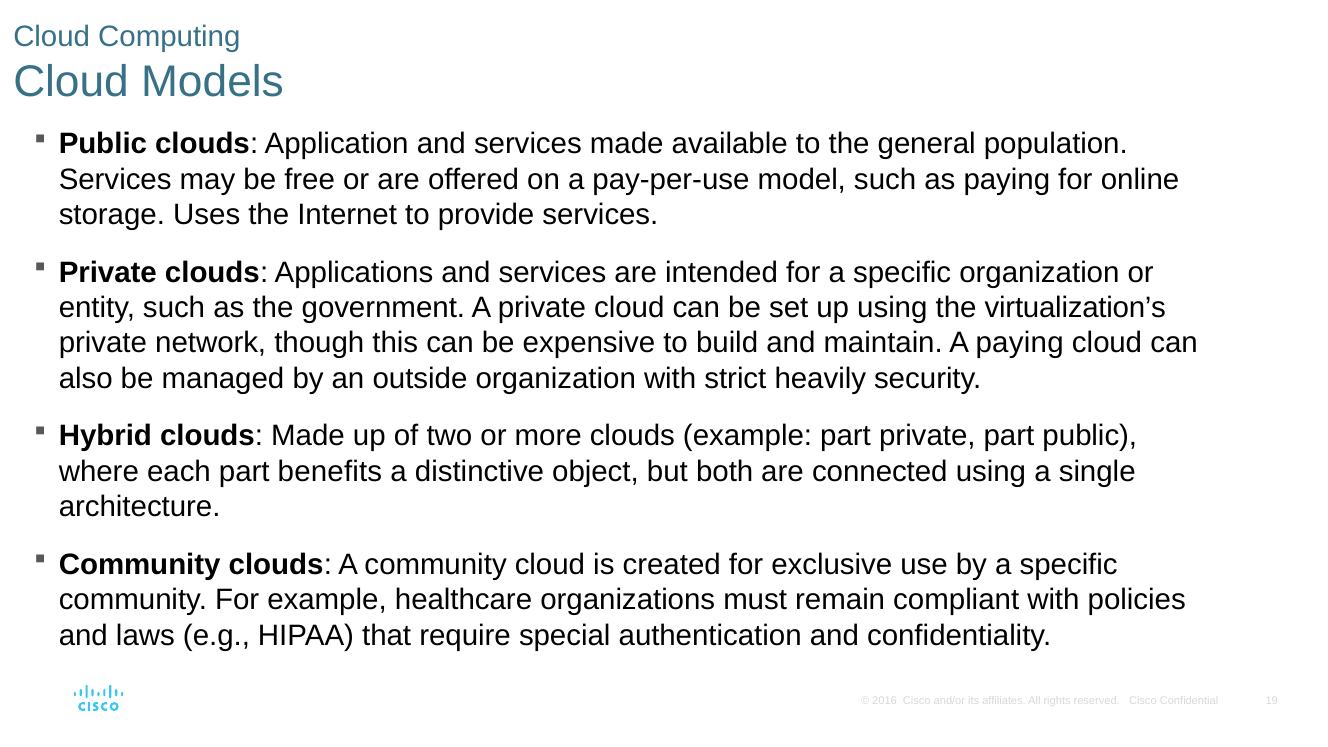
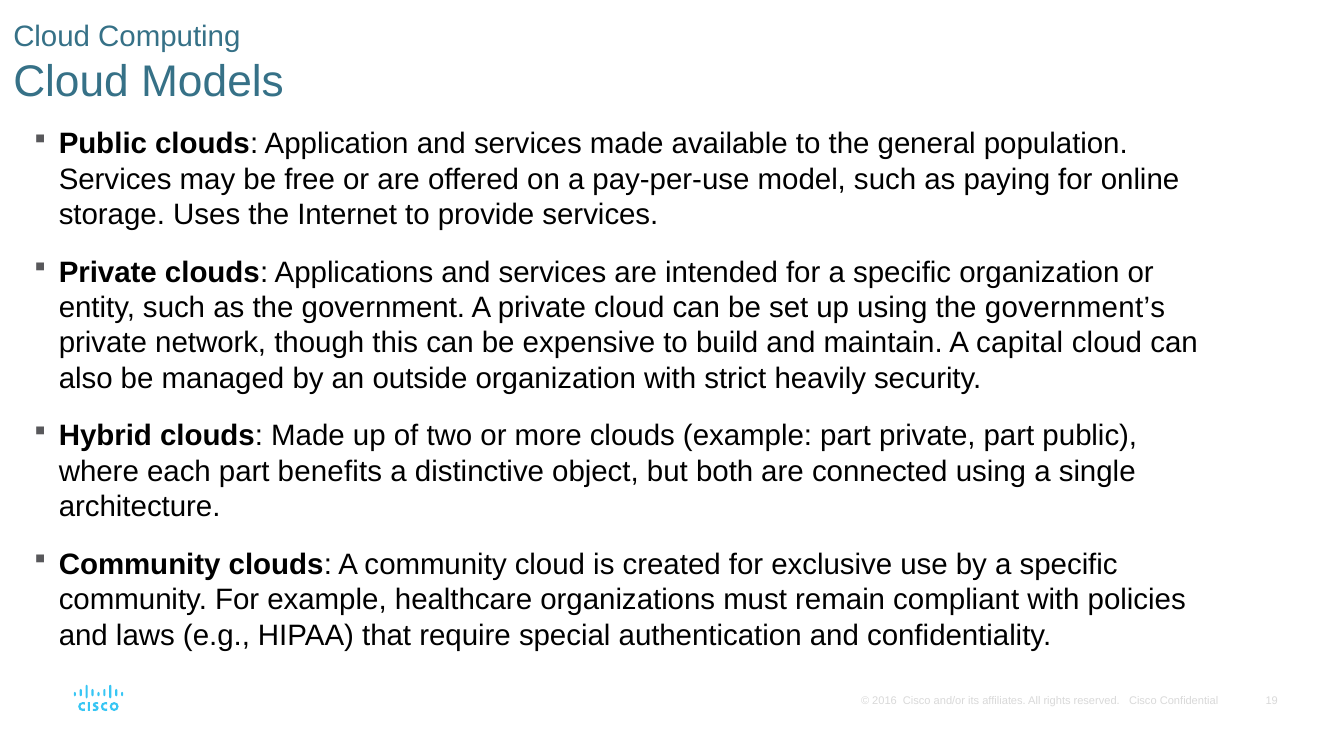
virtualization’s: virtualization’s -> government’s
A paying: paying -> capital
